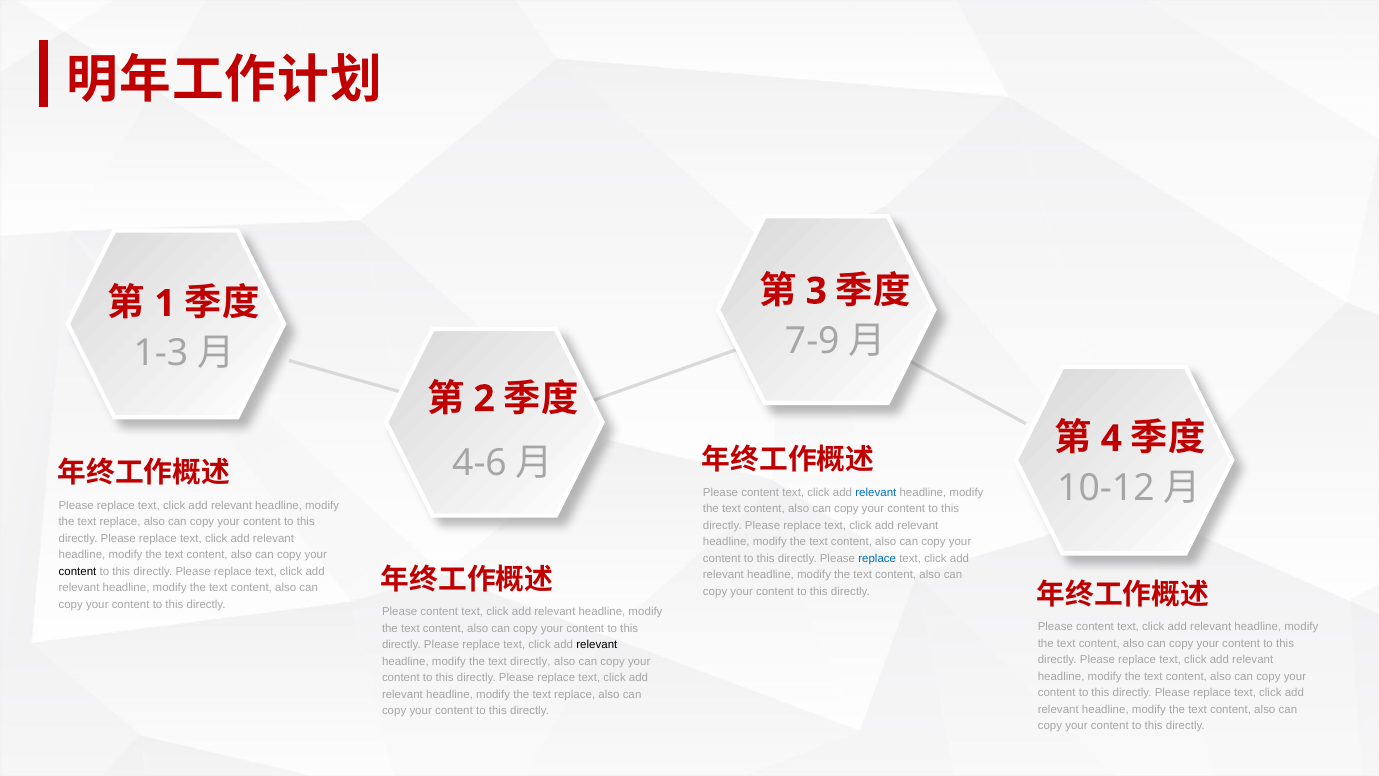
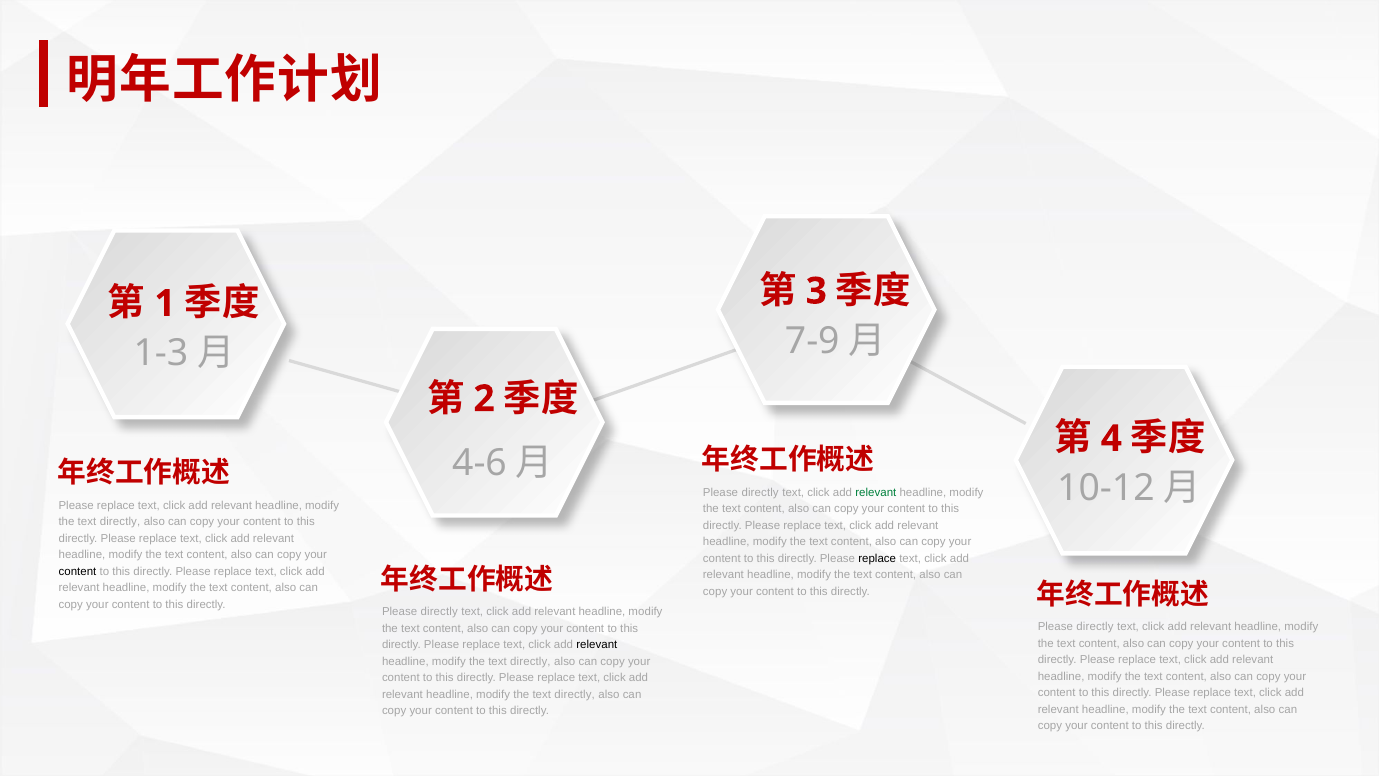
content at (760, 492): content -> directly
relevant at (876, 492) colour: blue -> green
replace at (120, 522): replace -> directly
replace at (877, 558) colour: blue -> black
content at (439, 612): content -> directly
content at (1095, 627): content -> directly
replace at (575, 694): replace -> directly
